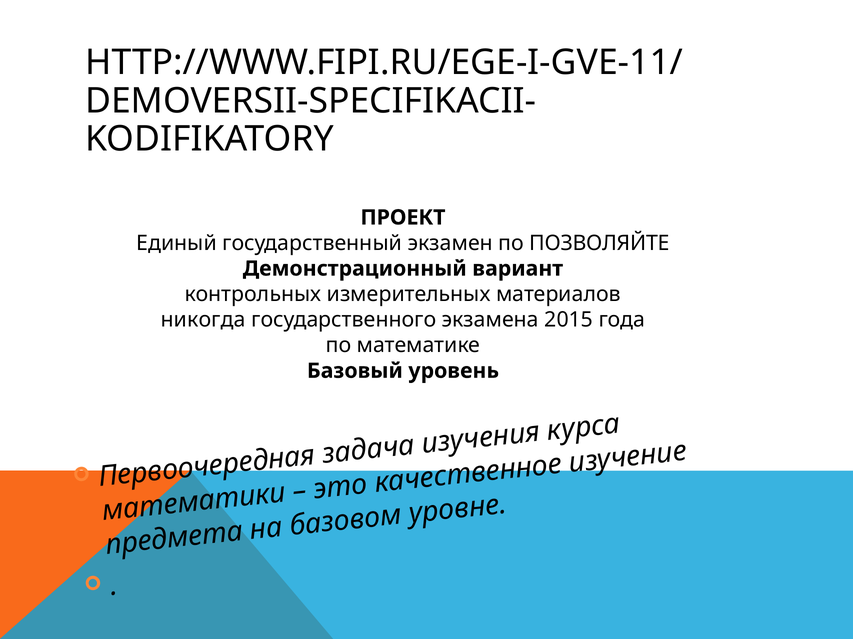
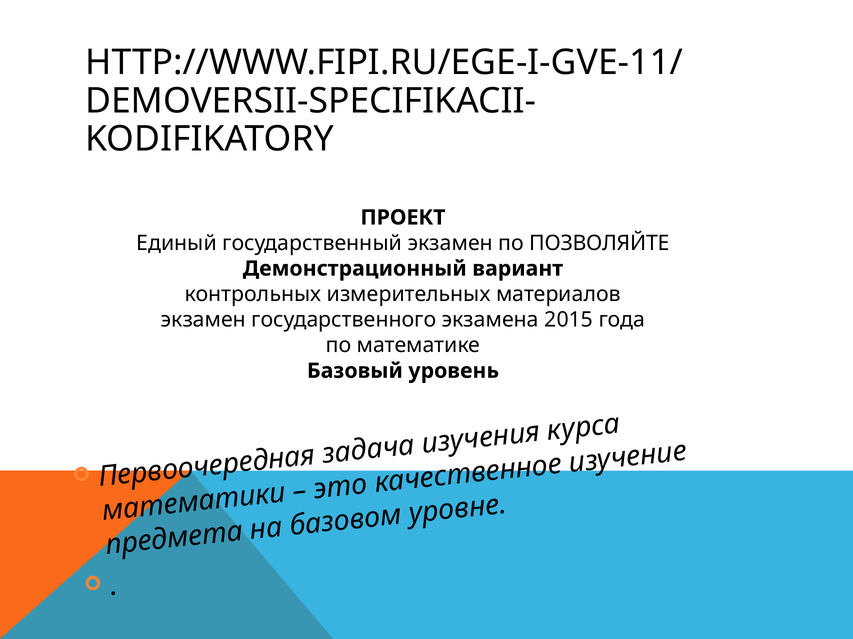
никогда at (203, 320): никогда -> экзамен
